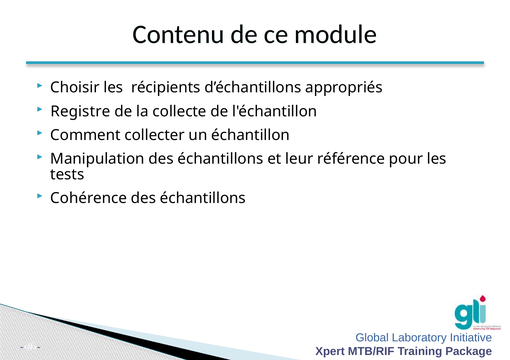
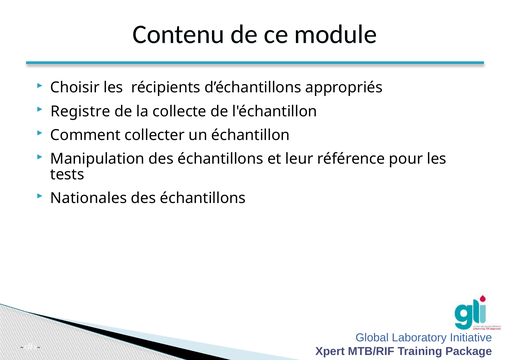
Cohérence: Cohérence -> Nationales
